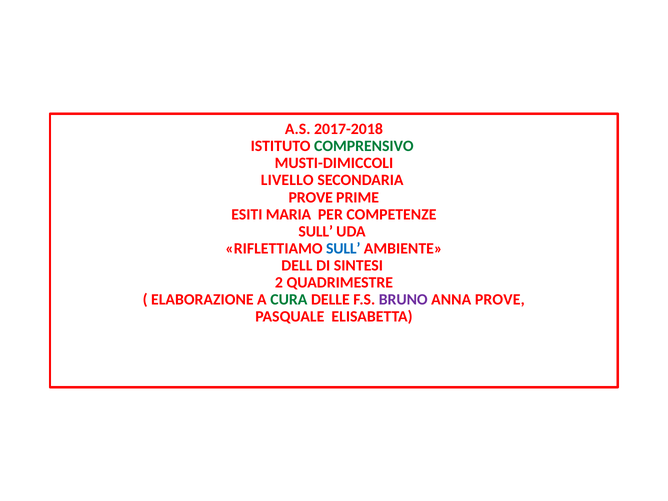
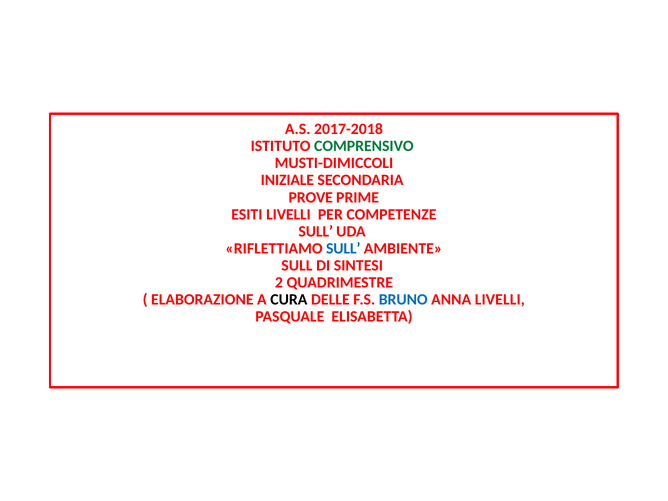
LIVELLO: LIVELLO -> INIZIALE
ESITI MARIA: MARIA -> LIVELLI
DELL at (297, 265): DELL -> SULL
CURA colour: green -> black
BRUNO colour: purple -> blue
ANNA PROVE: PROVE -> LIVELLI
